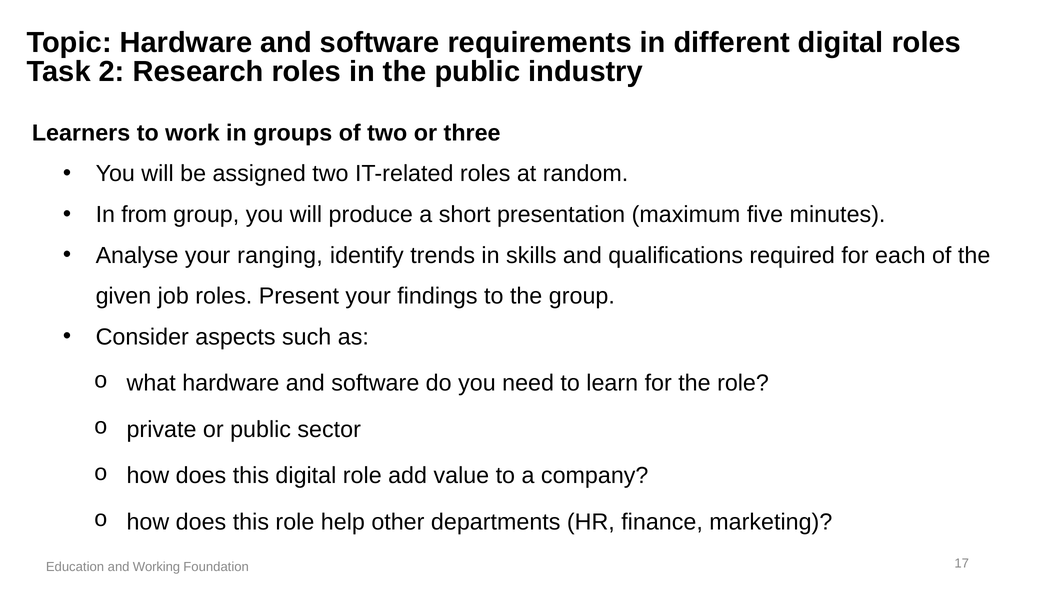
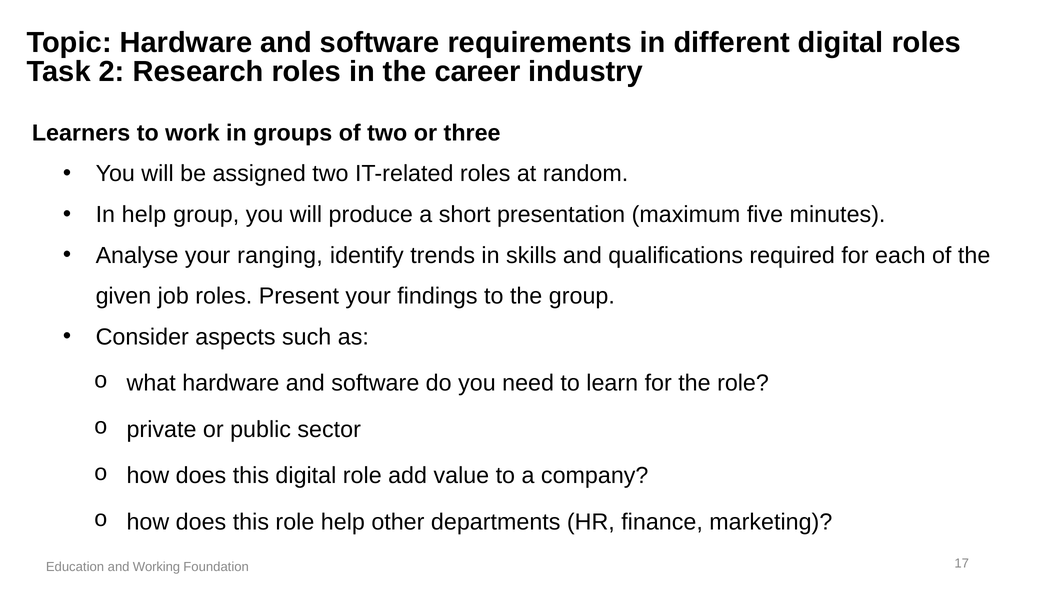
the public: public -> career
In from: from -> help
